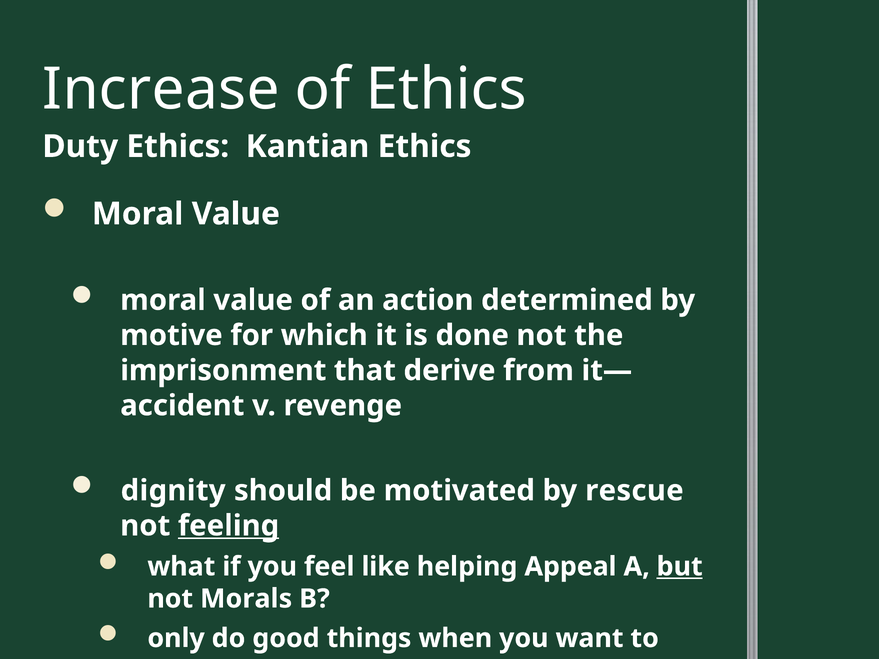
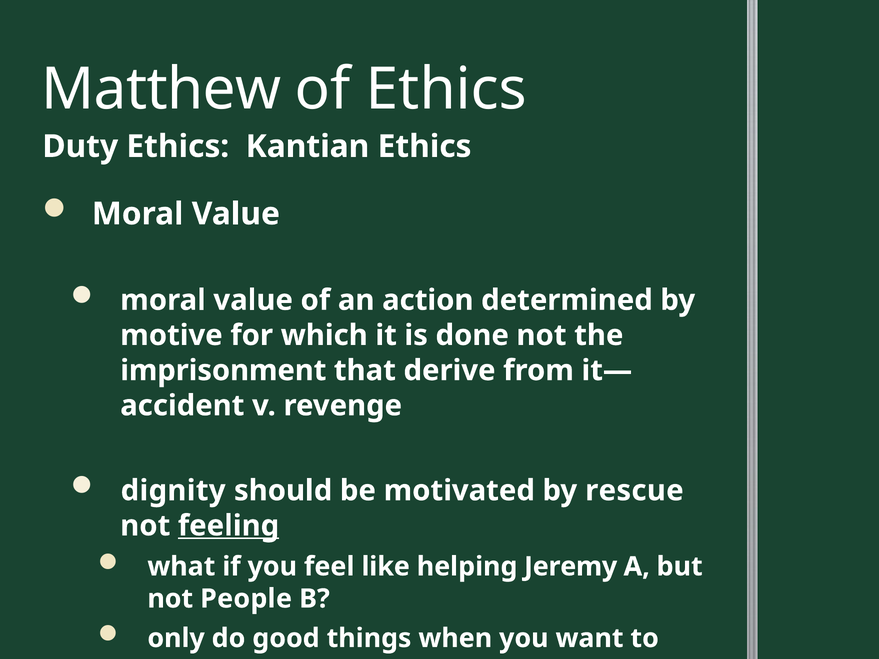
Increase: Increase -> Matthew
Appeal: Appeal -> Jeremy
but underline: present -> none
Morals: Morals -> People
